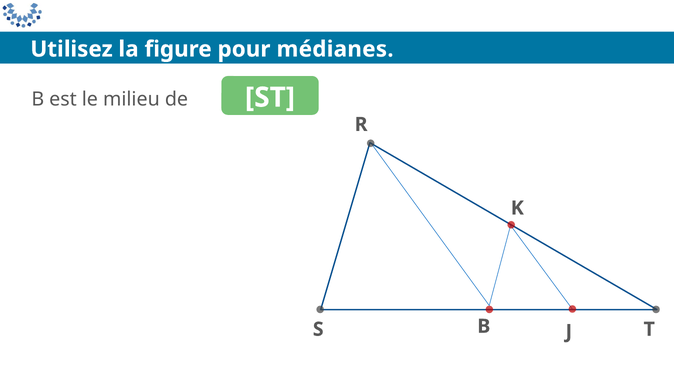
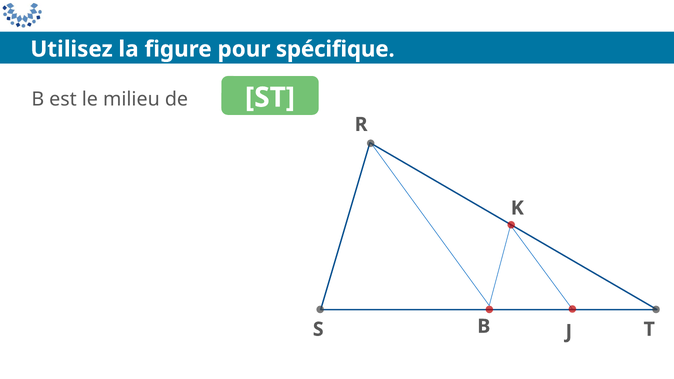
médianes: médianes -> spécifique
